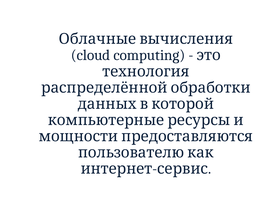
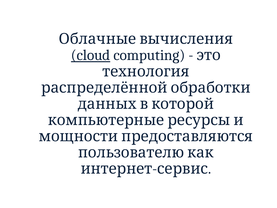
cloud underline: none -> present
